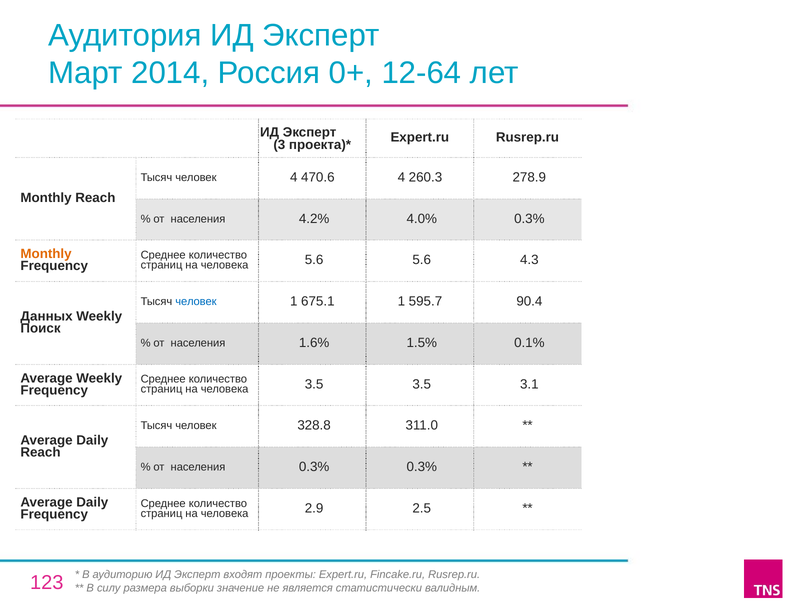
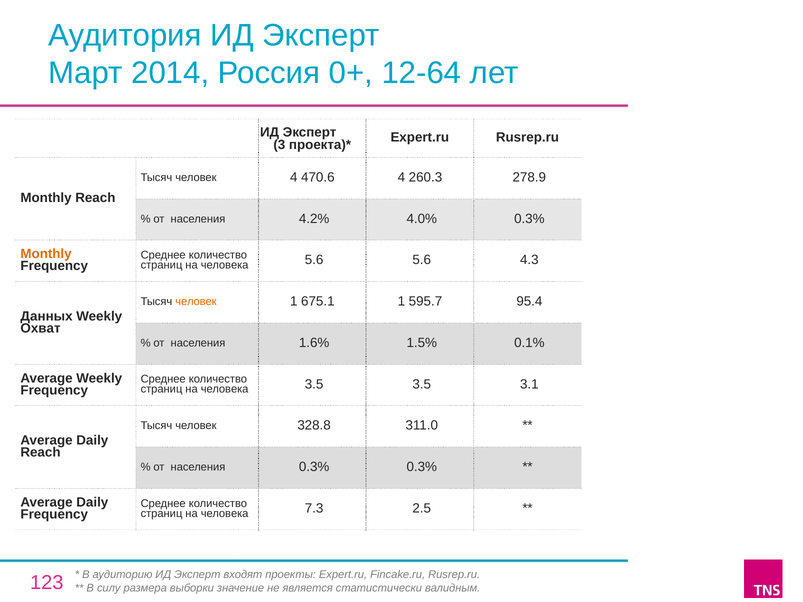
человек at (196, 302) colour: blue -> orange
90.4: 90.4 -> 95.4
Поиск: Поиск -> Охват
2.9: 2.9 -> 7.3
